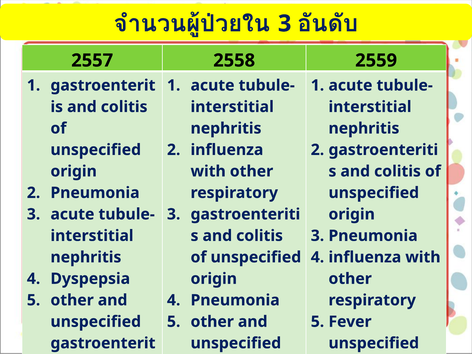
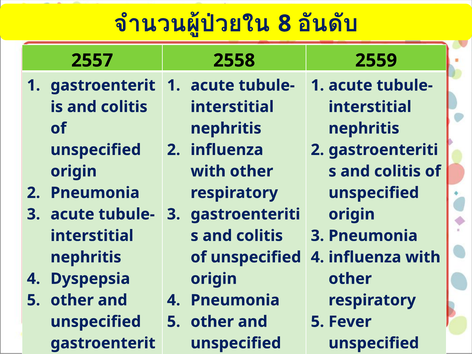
3 at (285, 24): 3 -> 8
